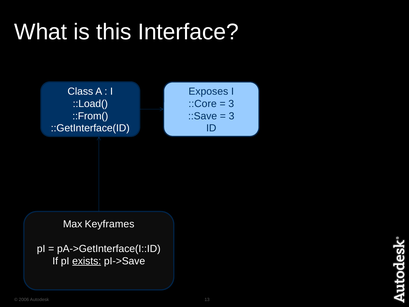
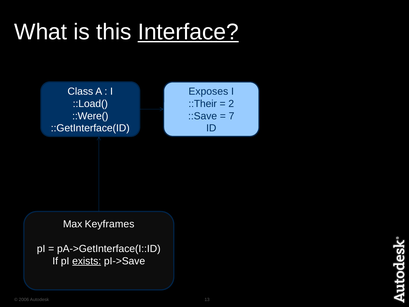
Interface underline: none -> present
::Core: ::Core -> ::Their
3 at (231, 104): 3 -> 2
::From(: ::From( -> ::Were(
3 at (232, 116): 3 -> 7
